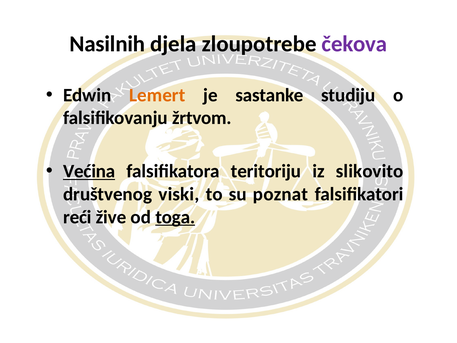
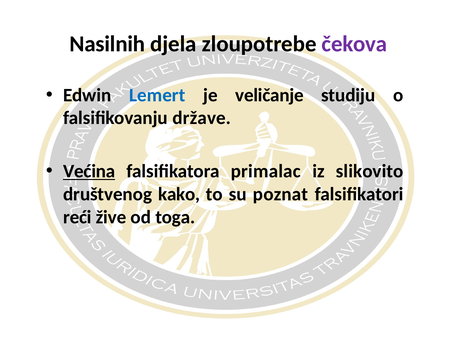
Lemert colour: orange -> blue
sastanke: sastanke -> veličanje
žrtvom: žrtvom -> države
teritoriju: teritoriju -> primalac
viski: viski -> kako
toga underline: present -> none
